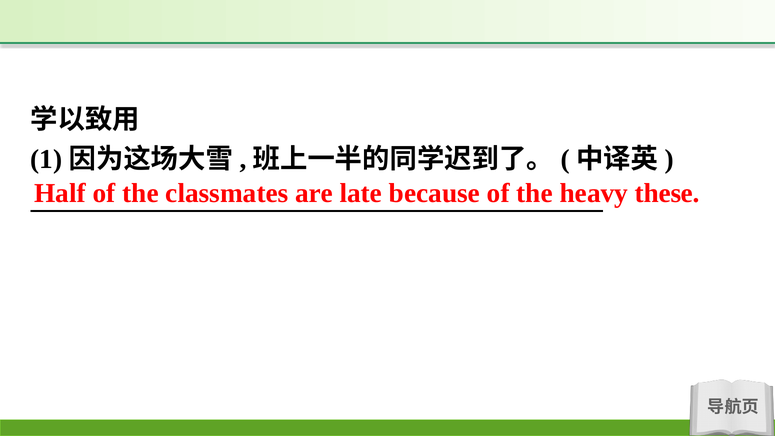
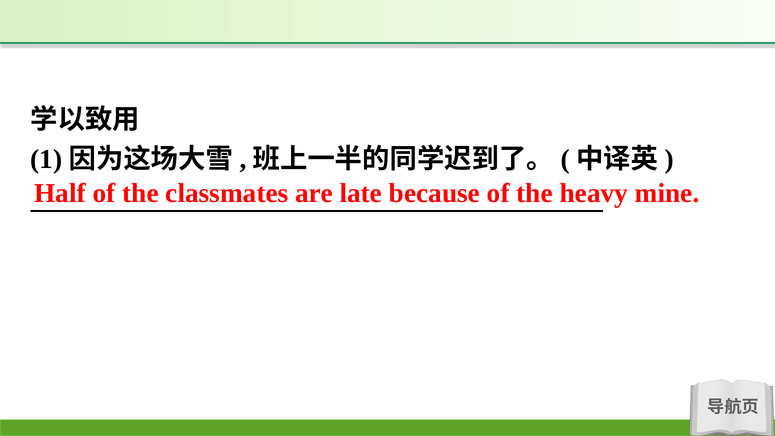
these: these -> mine
